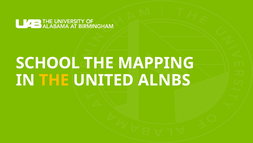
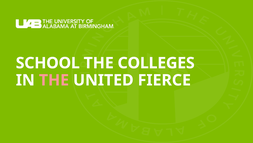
MAPPING: MAPPING -> COLLEGES
THE at (54, 80) colour: yellow -> pink
ALNBS: ALNBS -> FIERCE
